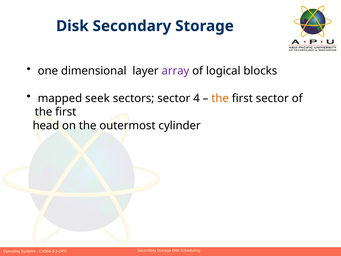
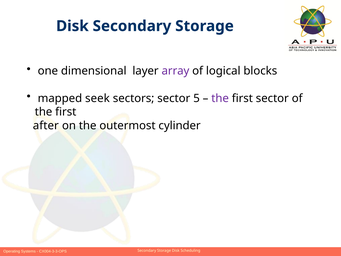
4: 4 -> 5
the at (220, 98) colour: orange -> purple
head: head -> after
